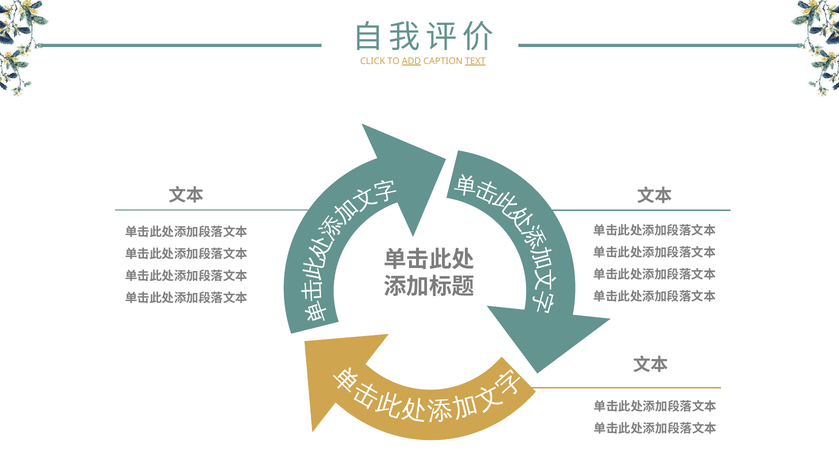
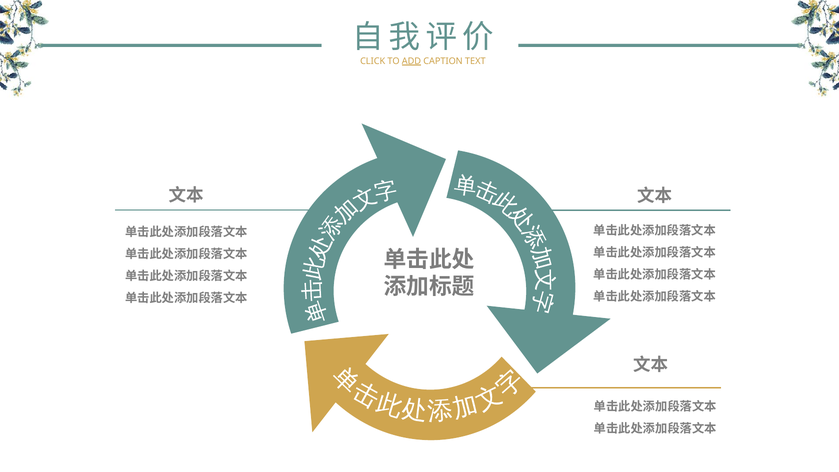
TEXT underline: present -> none
